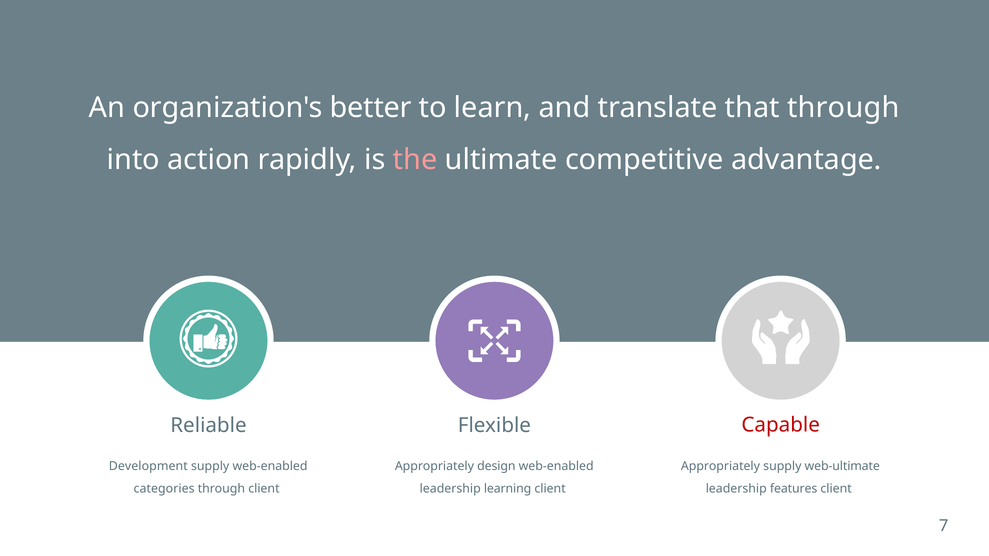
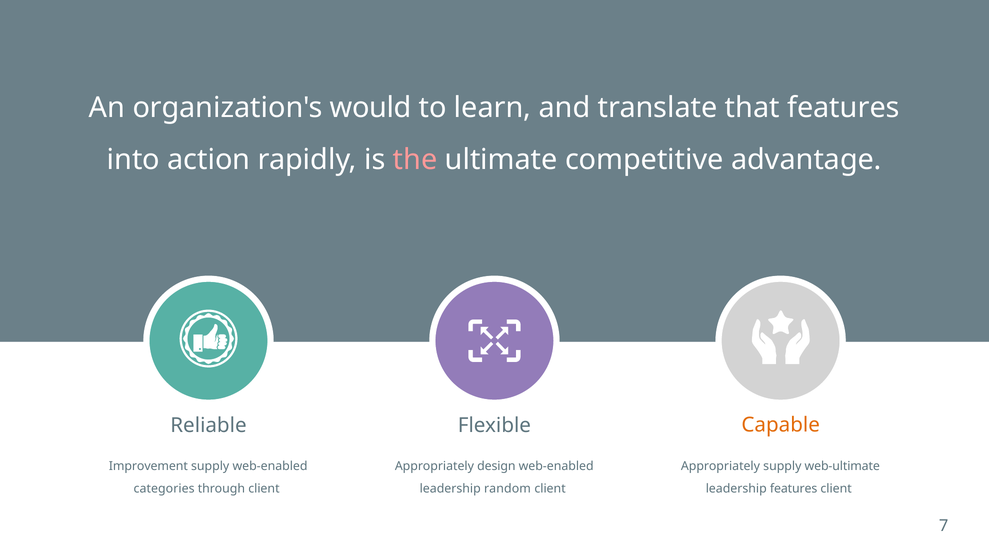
better: better -> would
that through: through -> features
Capable colour: red -> orange
Development: Development -> Improvement
learning: learning -> random
